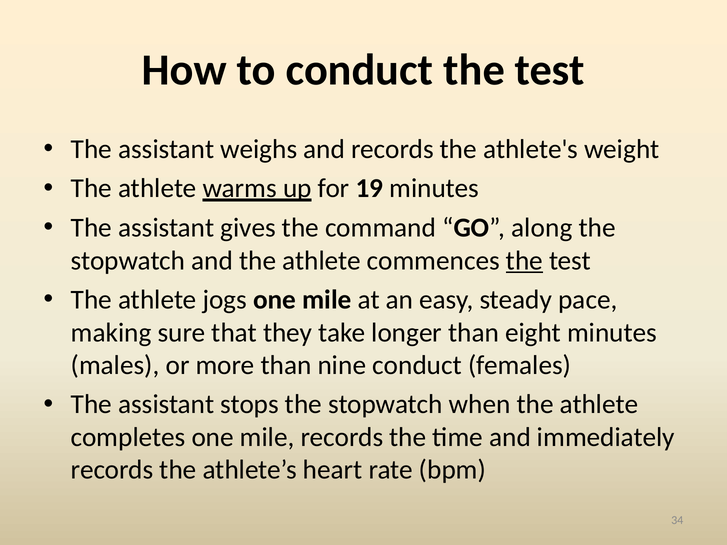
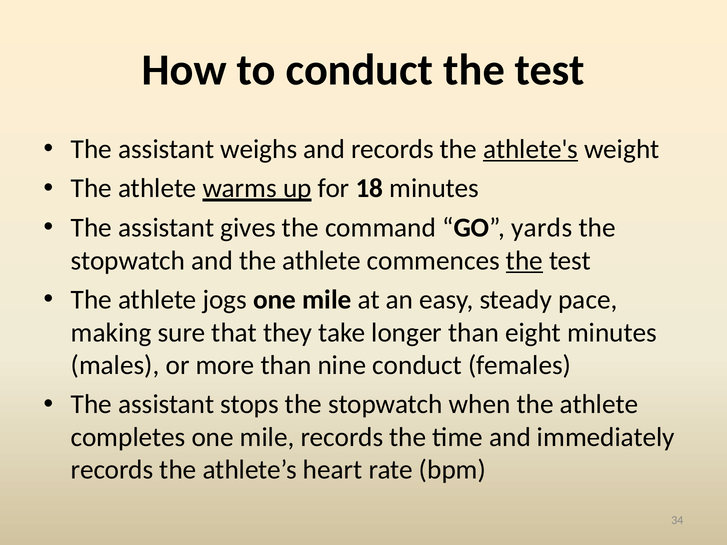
athlete's underline: none -> present
19: 19 -> 18
along: along -> yards
